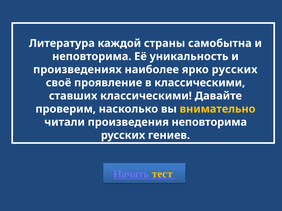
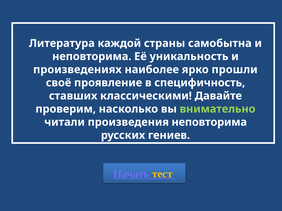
ярко русских: русских -> прошли
в классическими: классическими -> специфичность
внимательно colour: yellow -> light green
